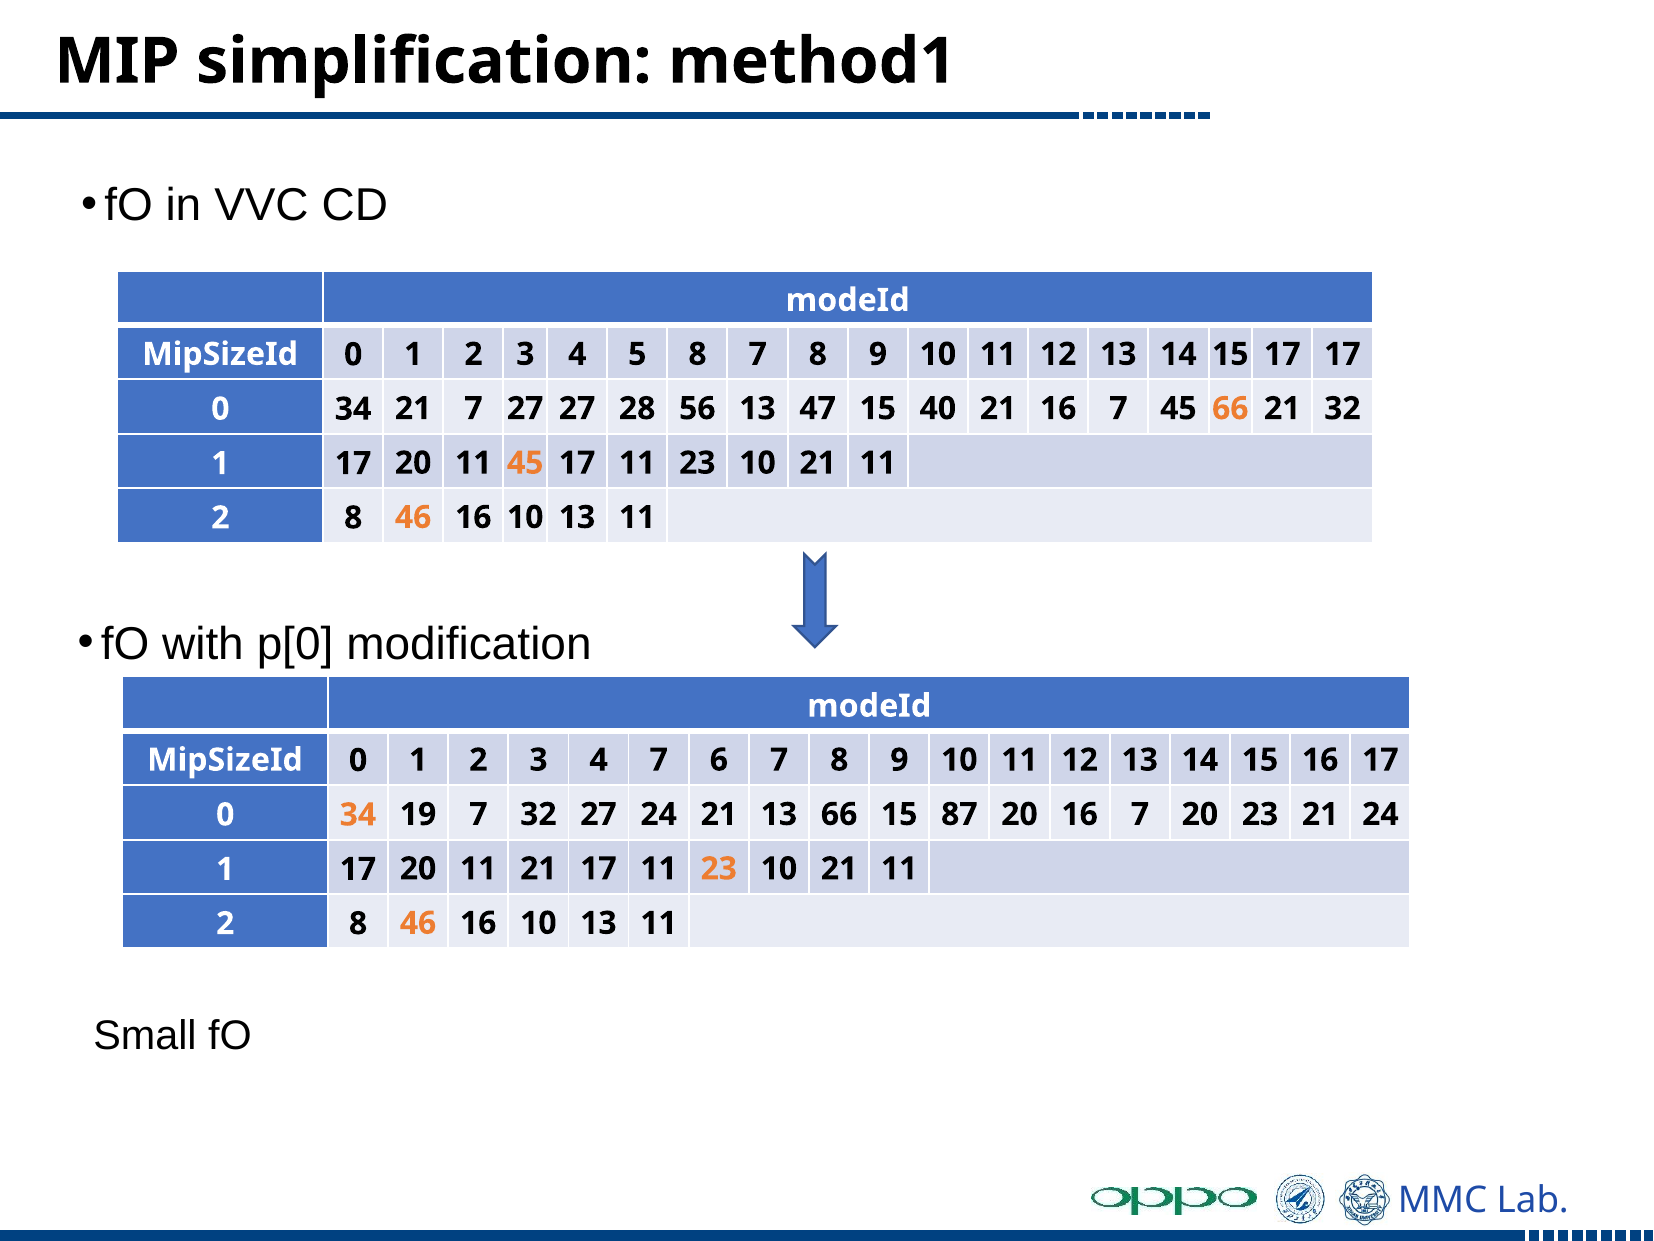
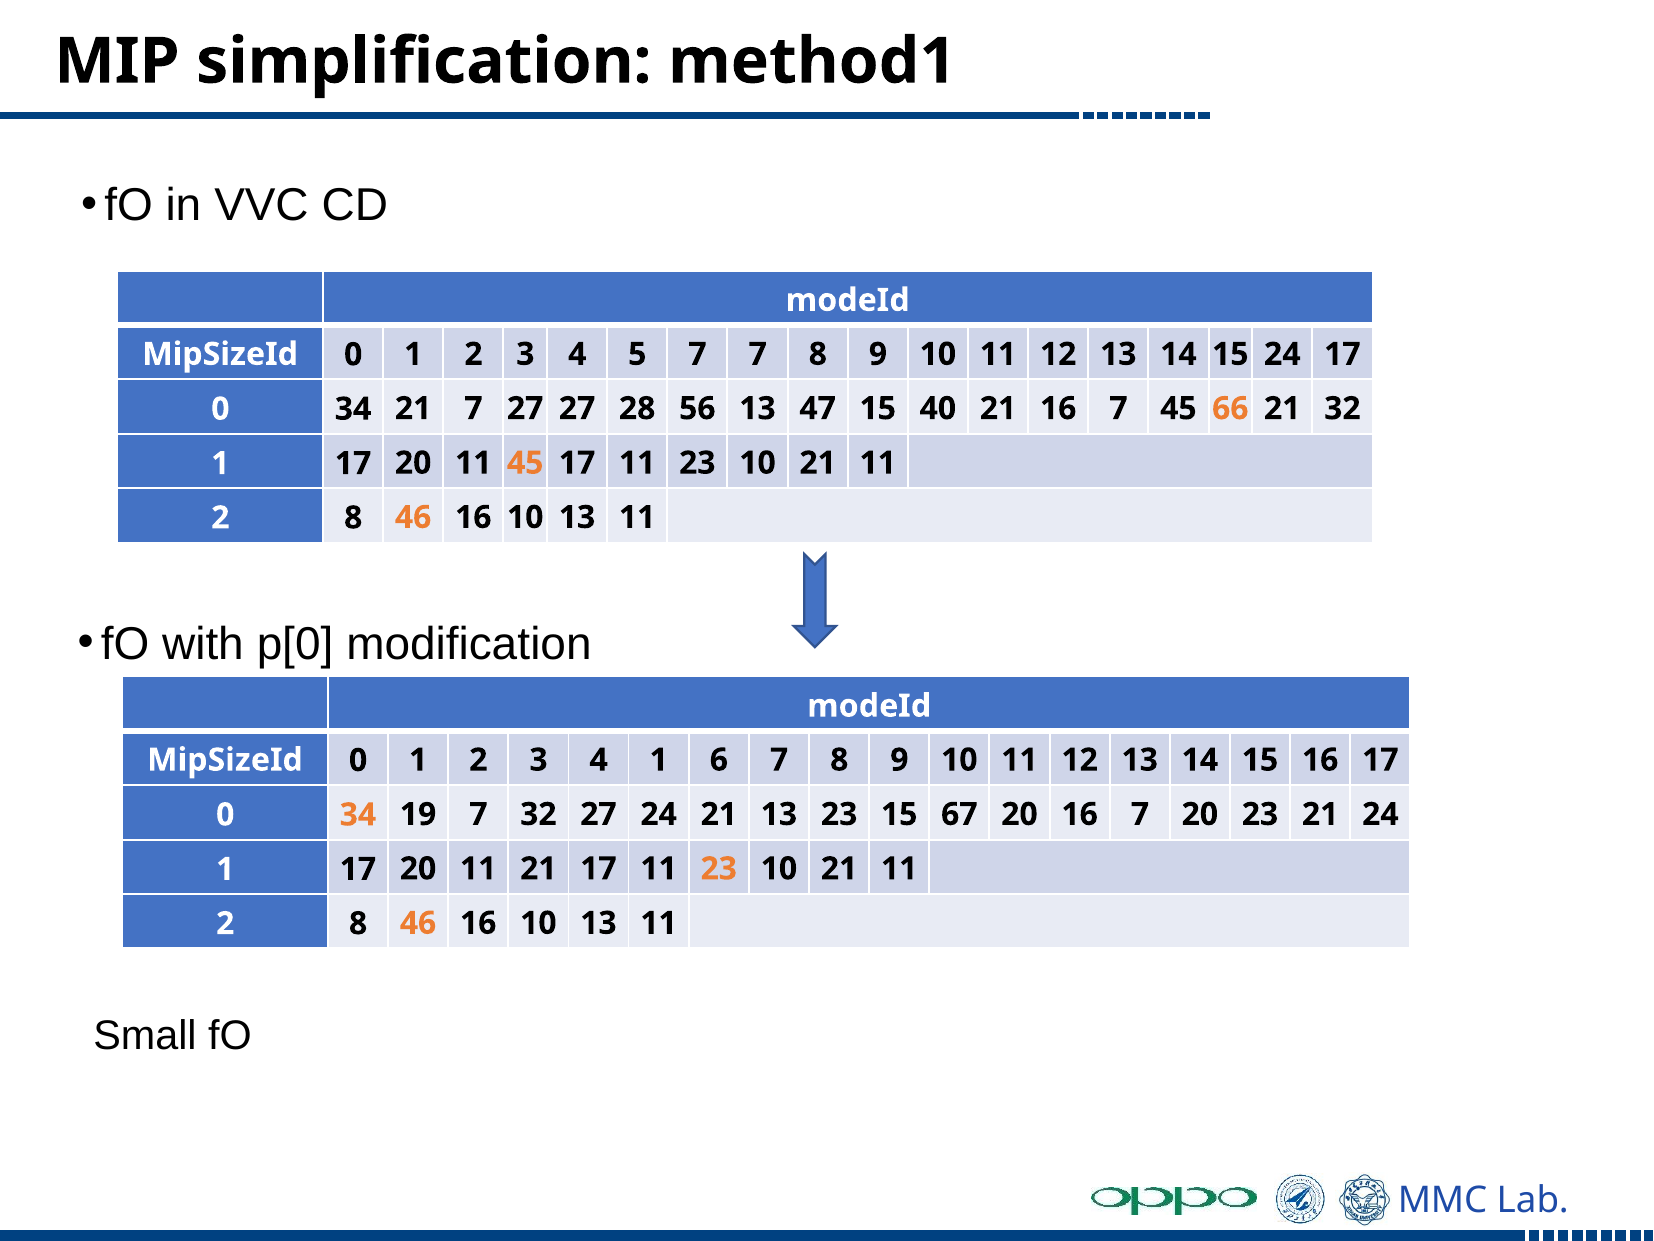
5 8: 8 -> 7
15 17: 17 -> 24
4 7: 7 -> 1
13 66: 66 -> 23
87: 87 -> 67
